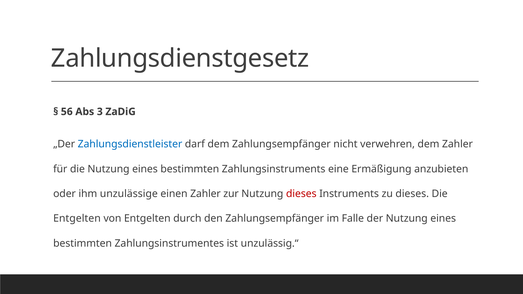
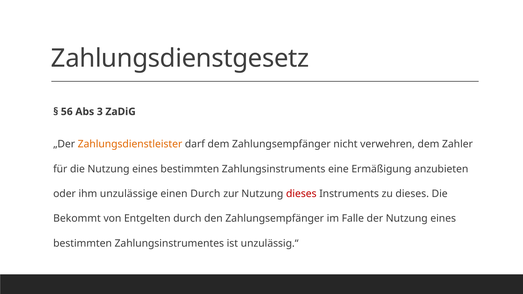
Zahlungsdienstleister colour: blue -> orange
einen Zahler: Zahler -> Durch
Entgelten at (77, 219): Entgelten -> Bekommt
